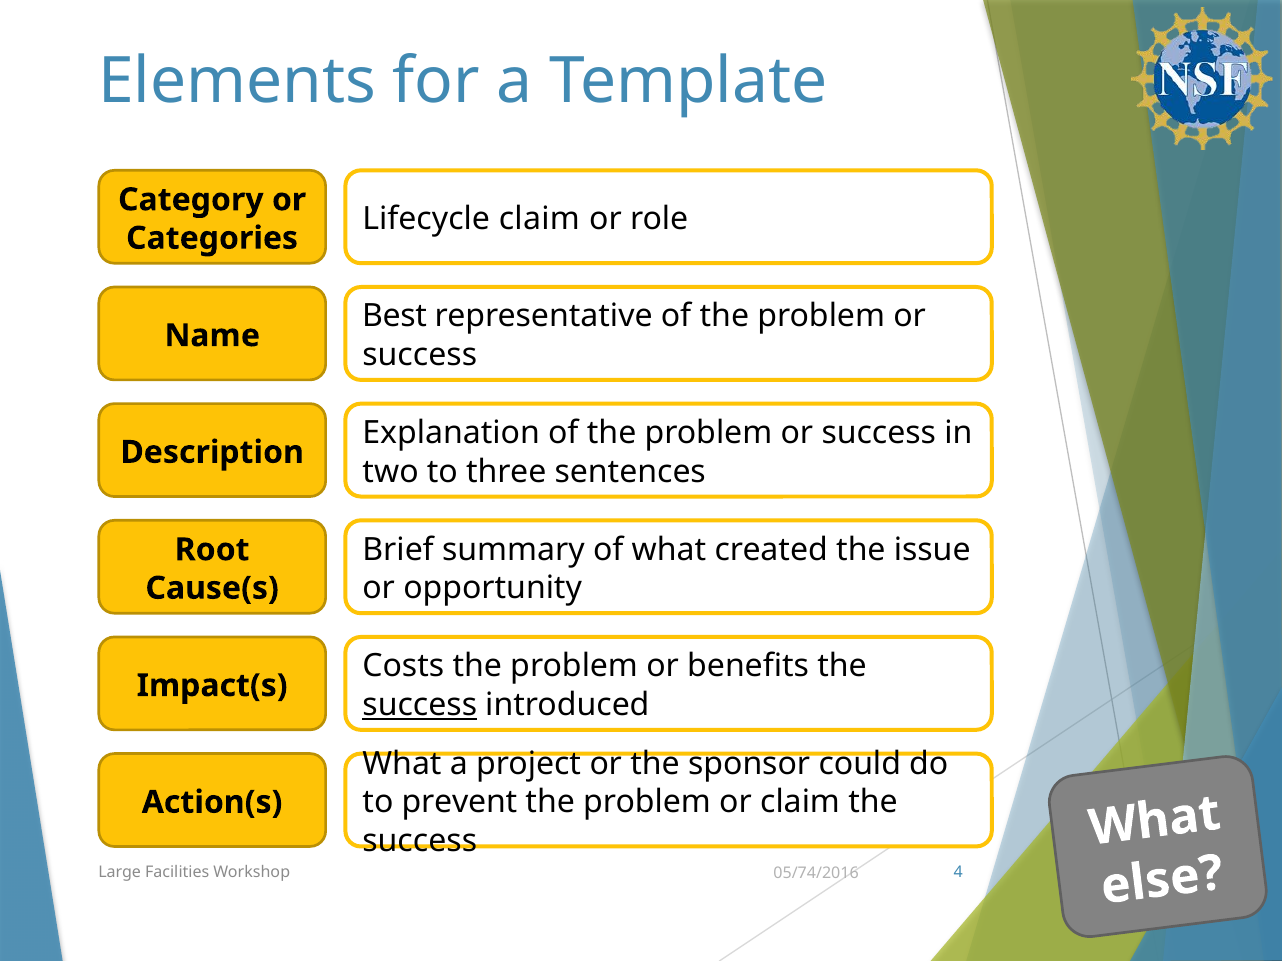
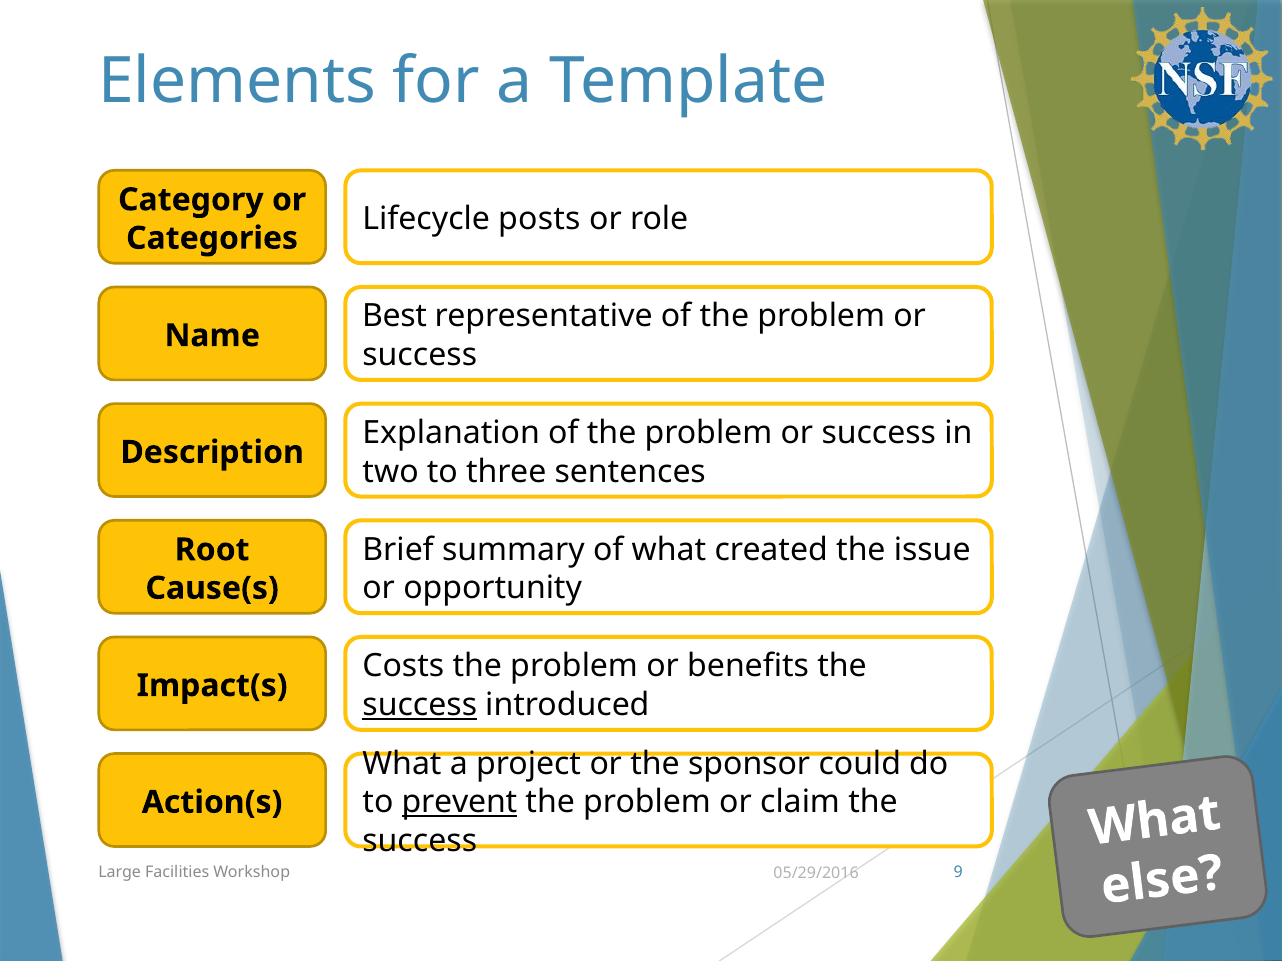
Lifecycle claim: claim -> posts
prevent underline: none -> present
4: 4 -> 9
05/74/2016: 05/74/2016 -> 05/29/2016
